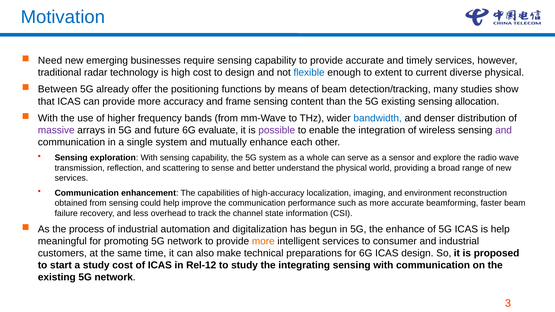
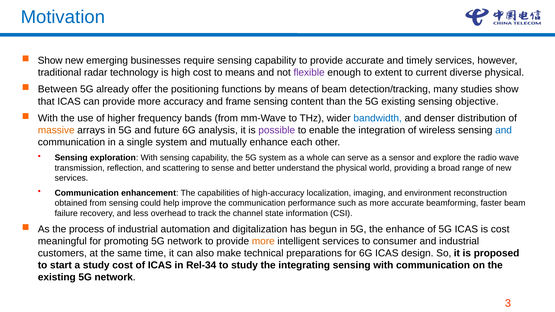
Need at (50, 61): Need -> Show
to design: design -> means
flexible colour: blue -> purple
allocation: allocation -> objective
massive colour: purple -> orange
evaluate: evaluate -> analysis
and at (504, 130) colour: purple -> blue
is help: help -> cost
Rel-12: Rel-12 -> Rel-34
